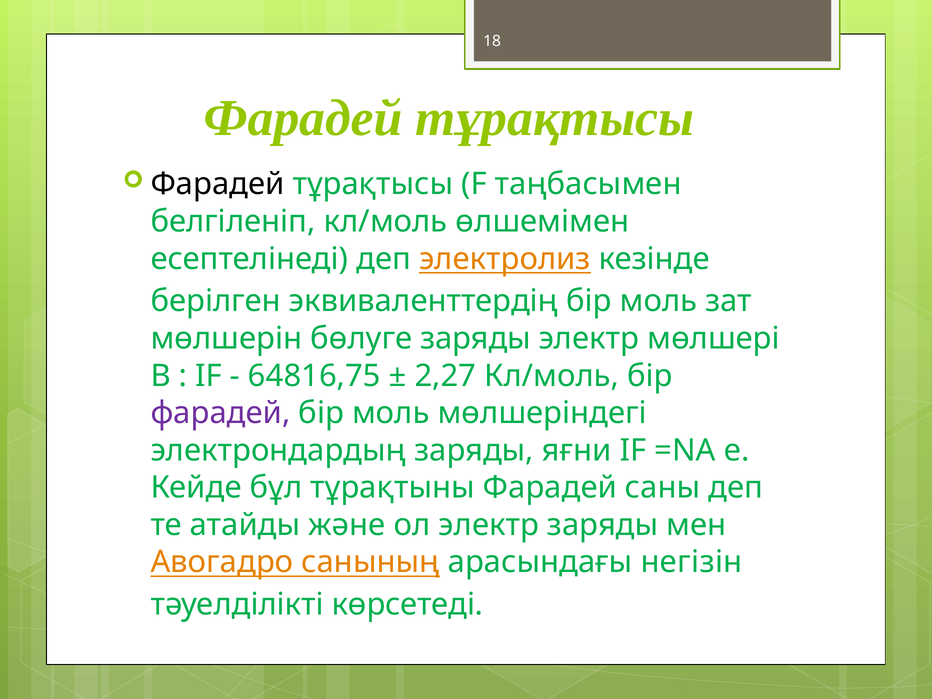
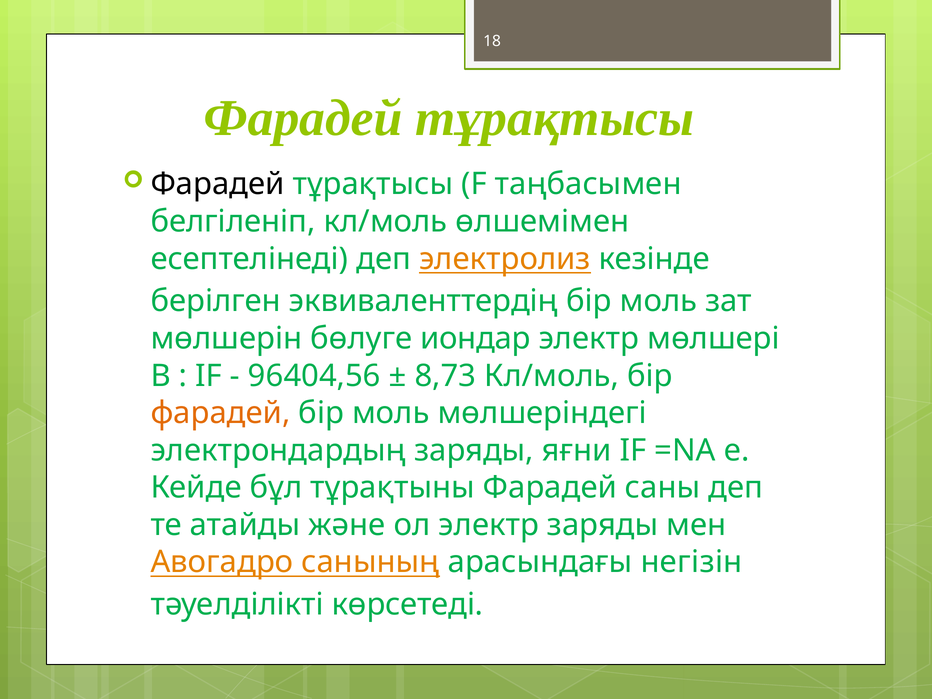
бөлуге заряды: заряды -> иондар
64816,75: 64816,75 -> 96404,56
2,27: 2,27 -> 8,73
фарадей at (221, 413) colour: purple -> orange
